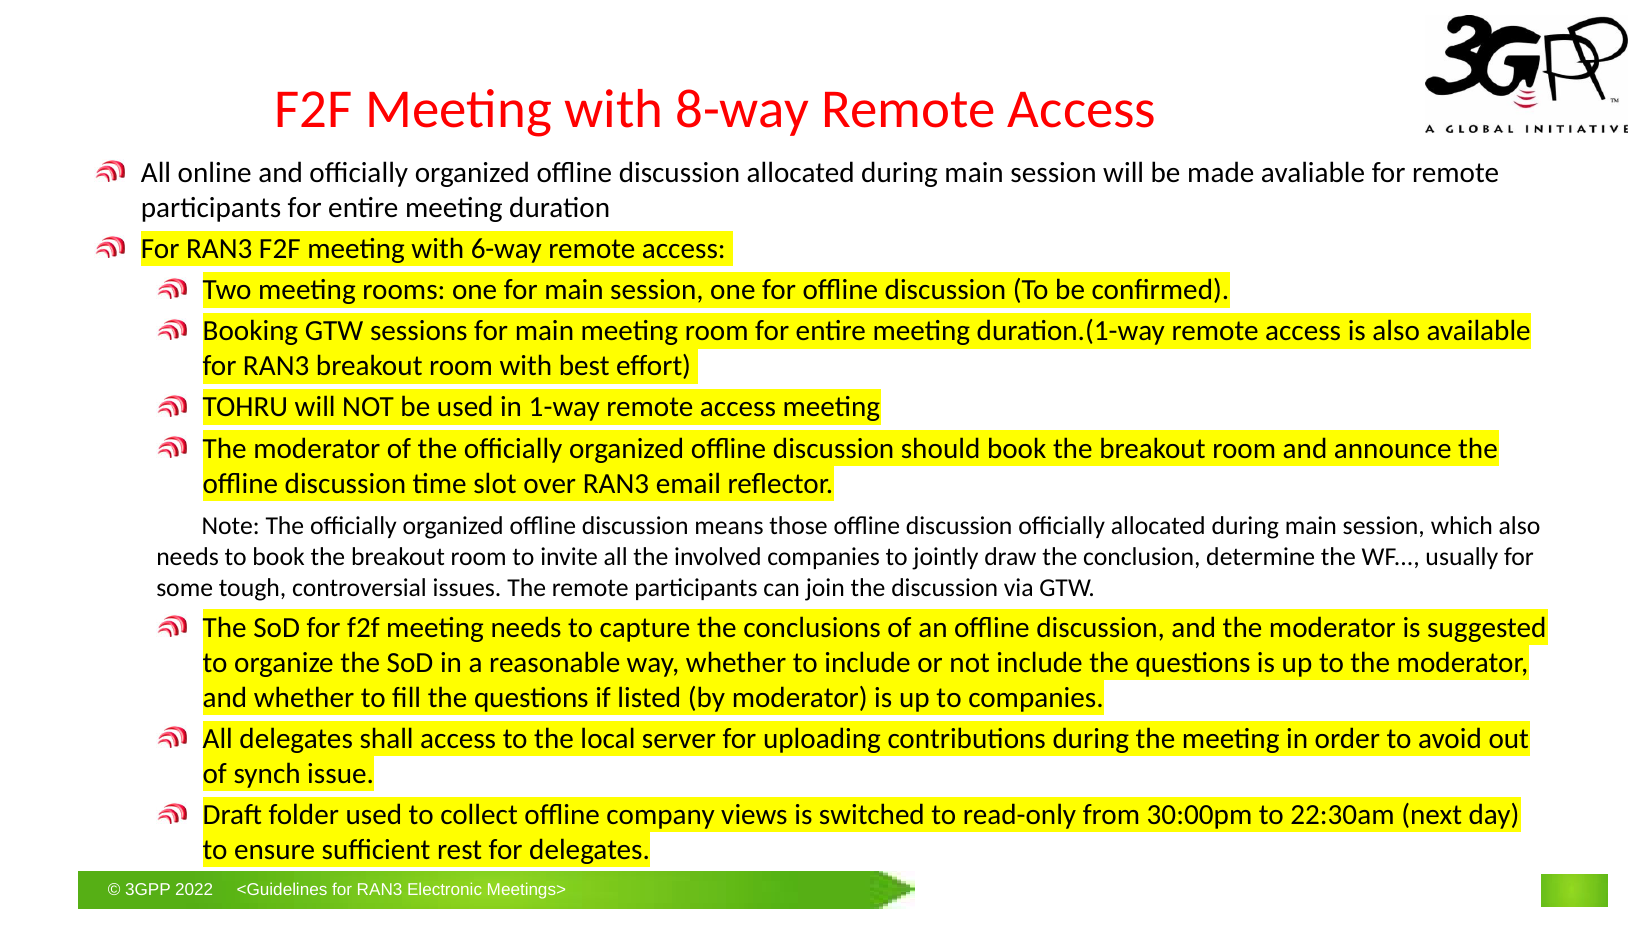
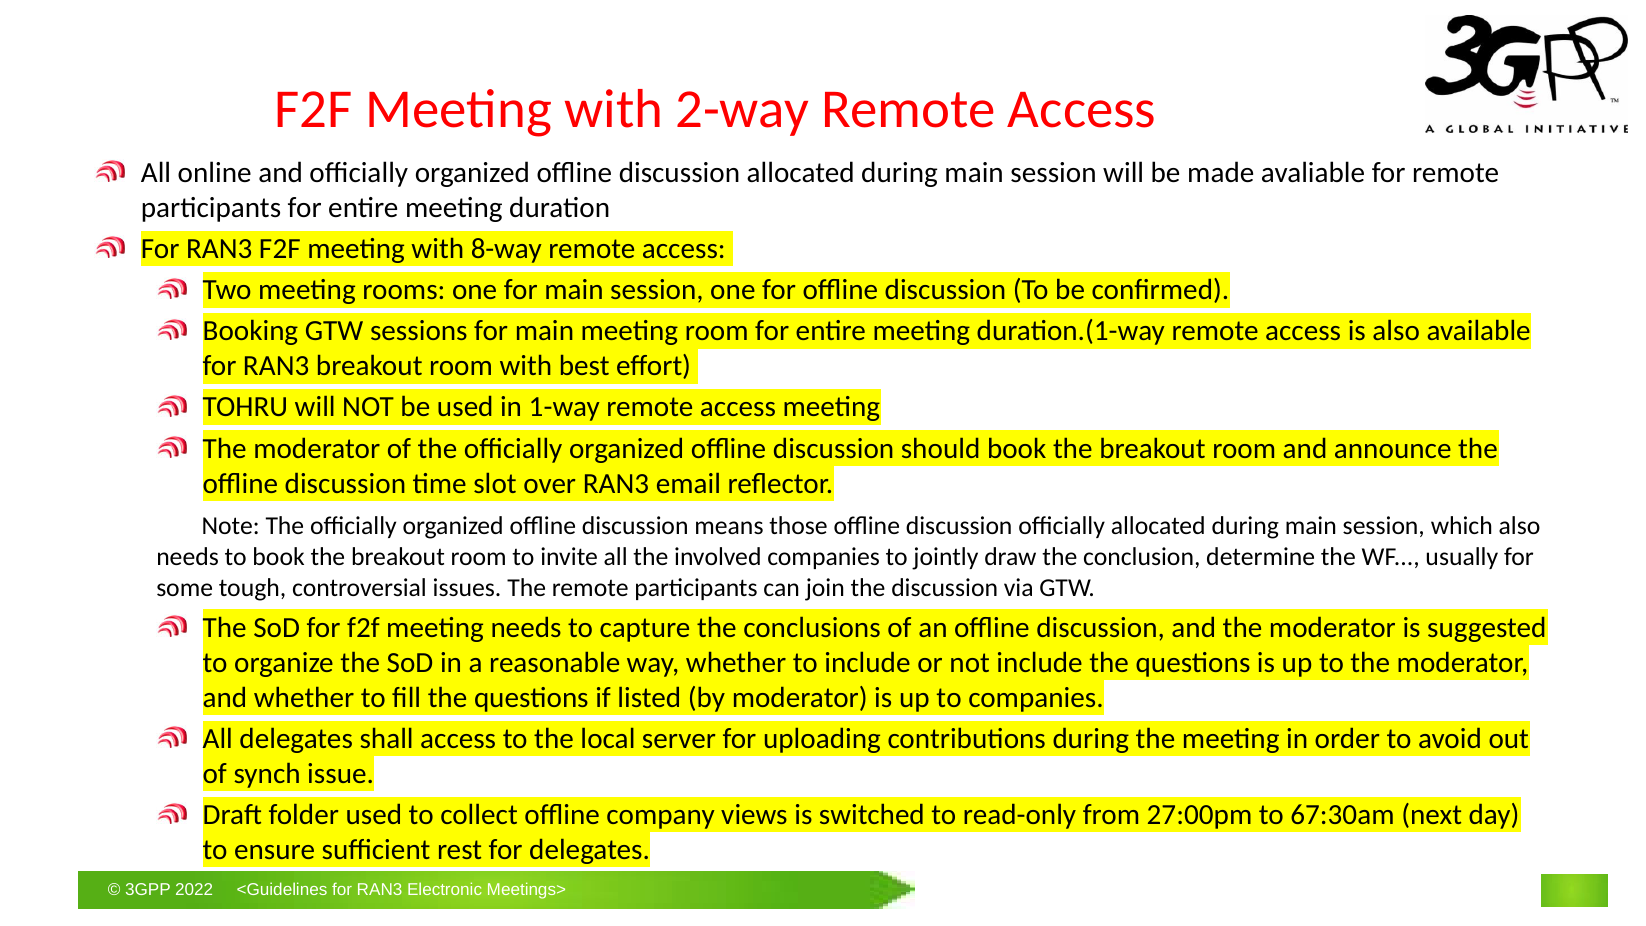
8-way: 8-way -> 2-way
6-way: 6-way -> 8-way
30:00pm: 30:00pm -> 27:00pm
22:30am: 22:30am -> 67:30am
